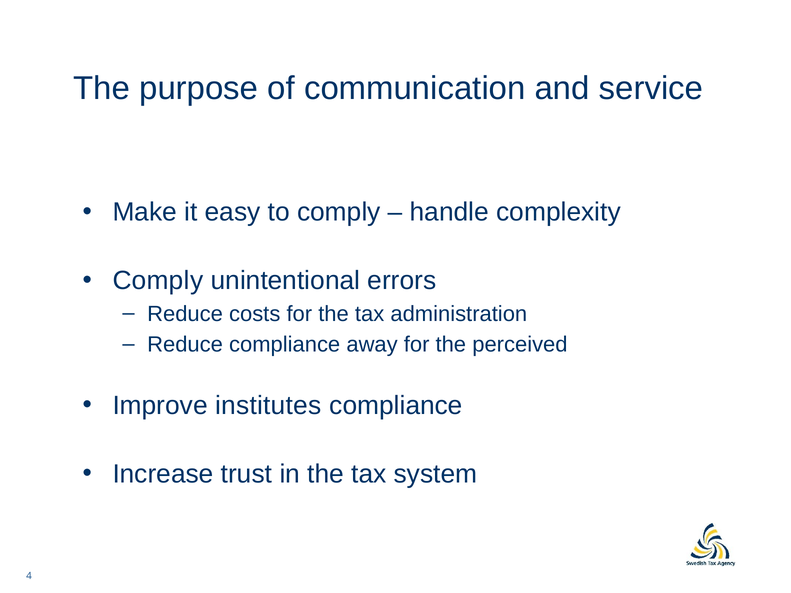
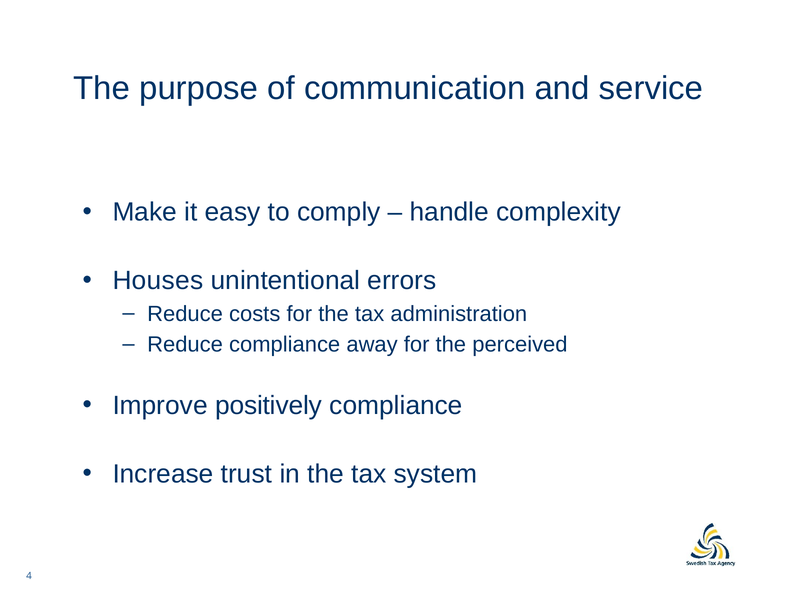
Comply at (158, 281): Comply -> Houses
institutes: institutes -> positively
